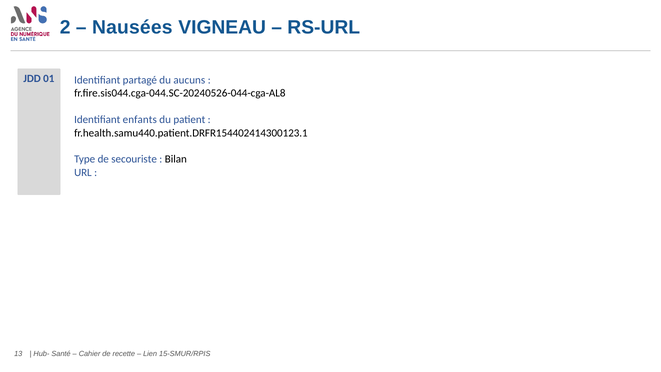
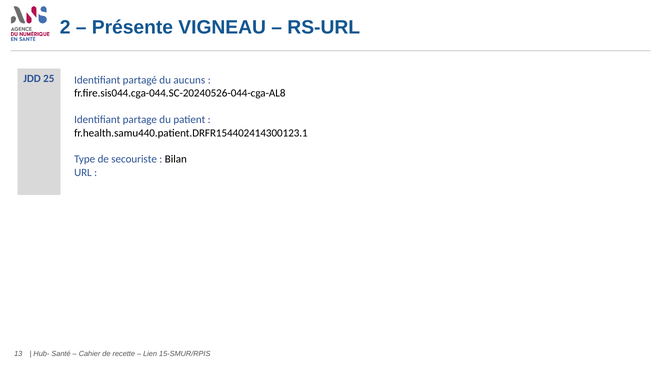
Nausées: Nausées -> Présente
01: 01 -> 25
enfants: enfants -> partage
